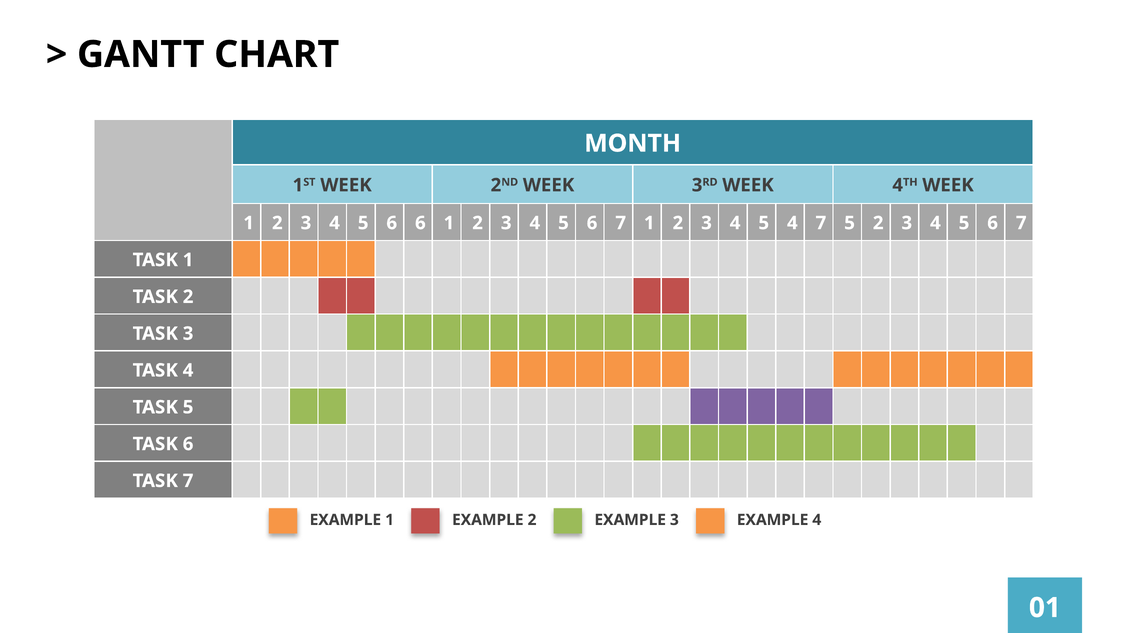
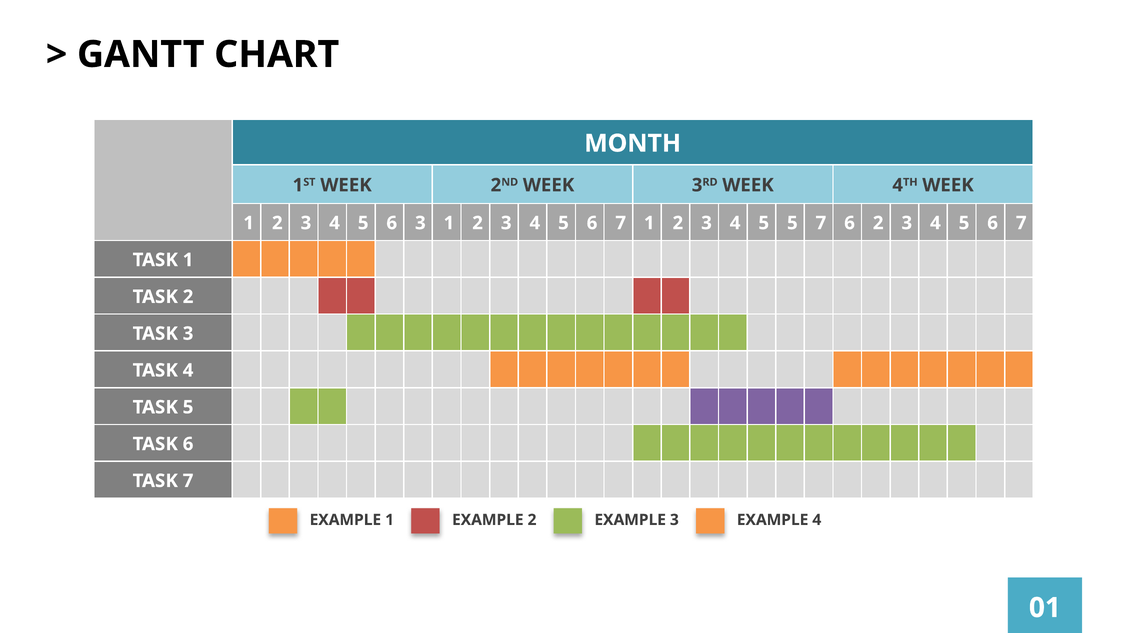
6 6: 6 -> 3
5 4: 4 -> 5
7 5: 5 -> 6
